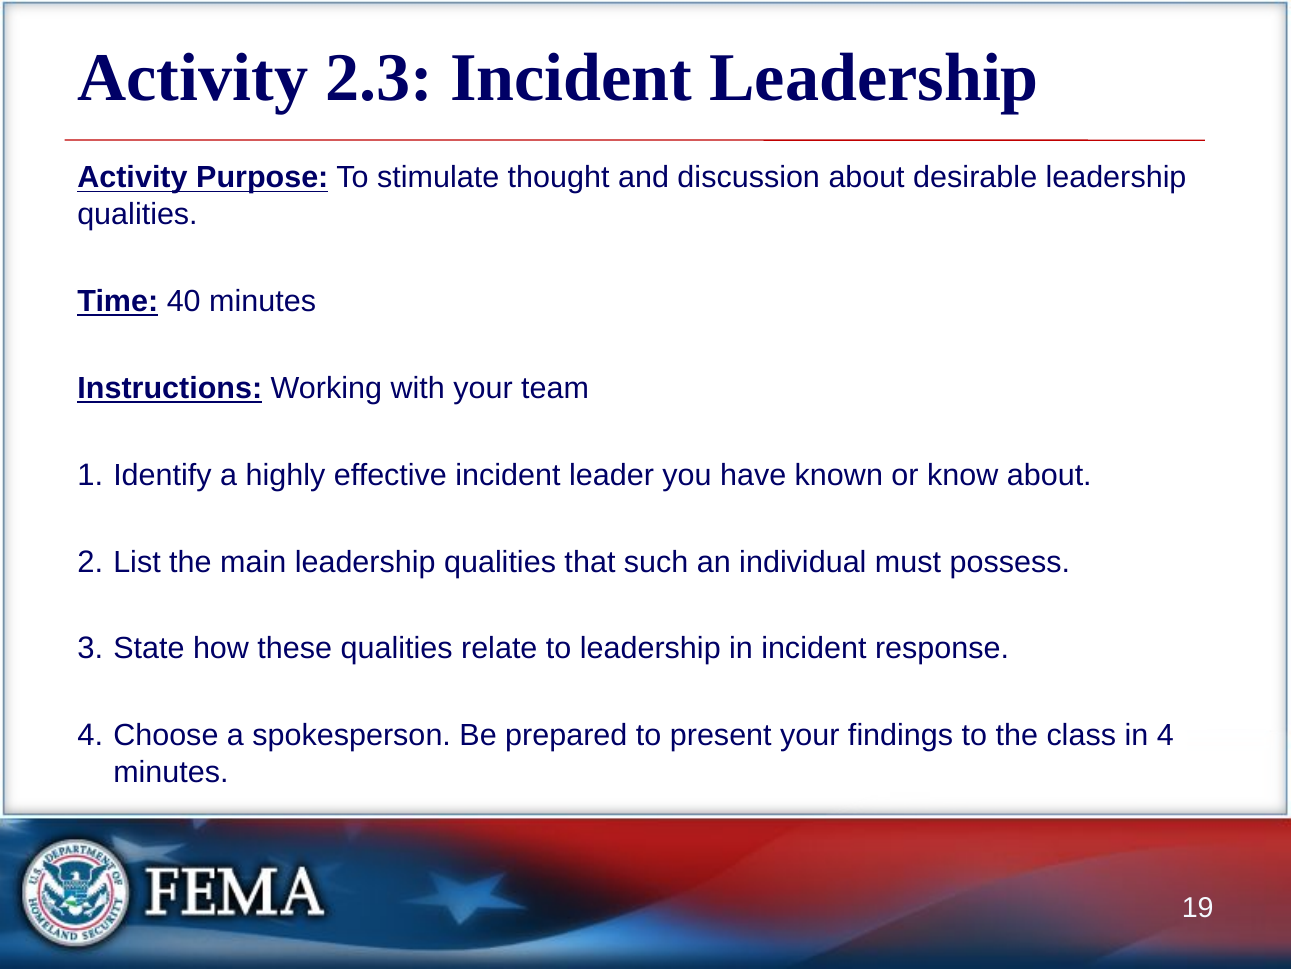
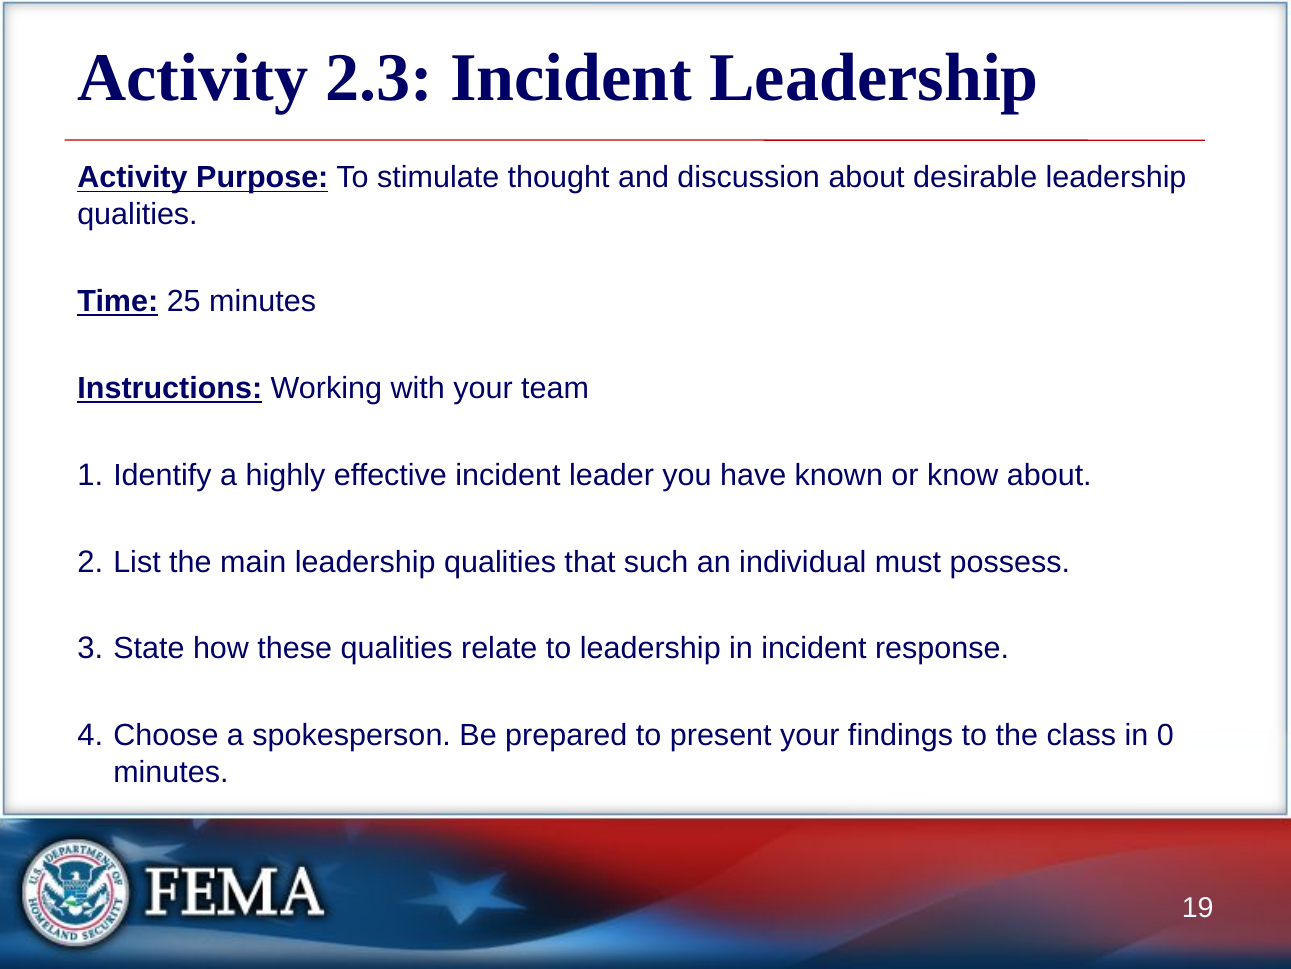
40: 40 -> 25
in 4: 4 -> 0
